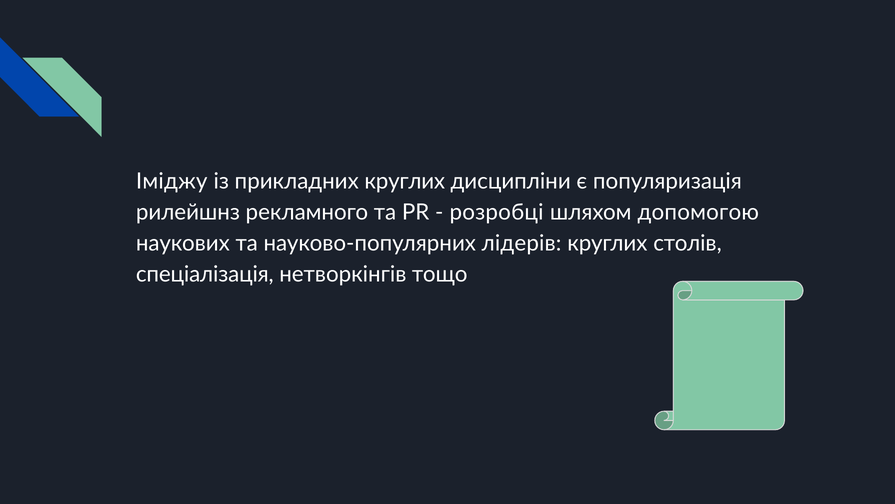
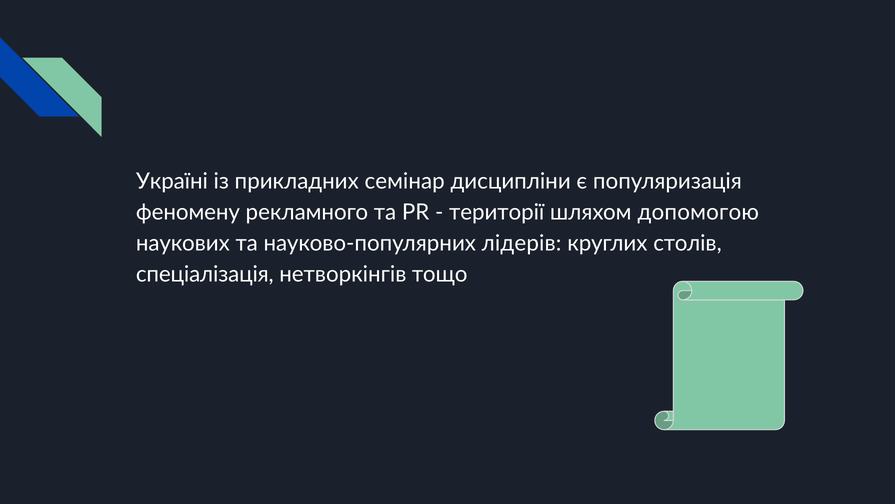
Іміджу: Іміджу -> Україні
прикладних круглих: круглих -> семінар
рилейшнз: рилейшнз -> феномену
розробці: розробці -> території
